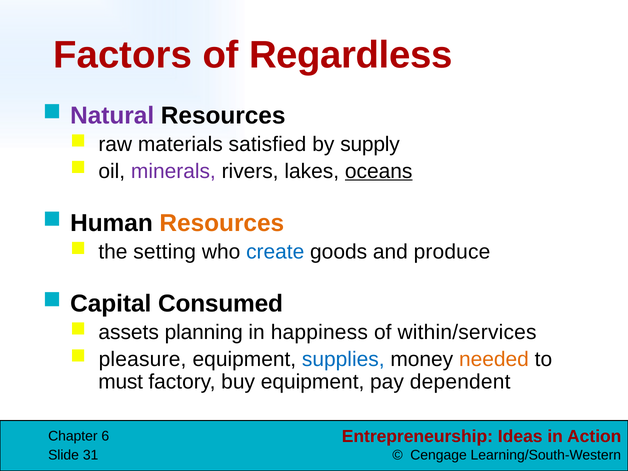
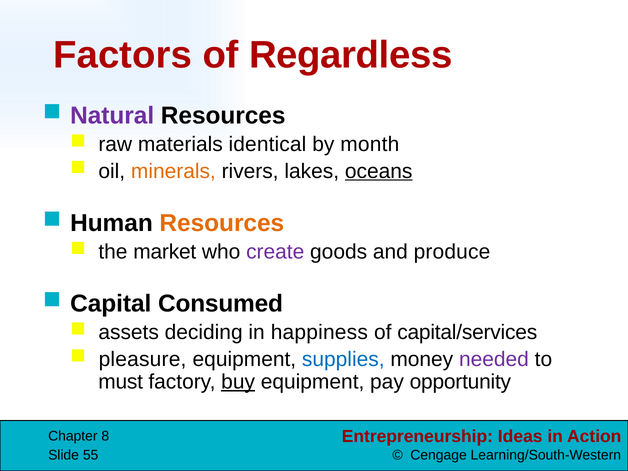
satisfied: satisfied -> identical
supply: supply -> month
minerals colour: purple -> orange
setting: setting -> market
create colour: blue -> purple
planning: planning -> deciding
within/services: within/services -> capital/services
needed colour: orange -> purple
buy underline: none -> present
dependent: dependent -> opportunity
6: 6 -> 8
31: 31 -> 55
